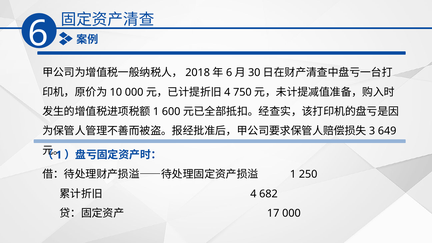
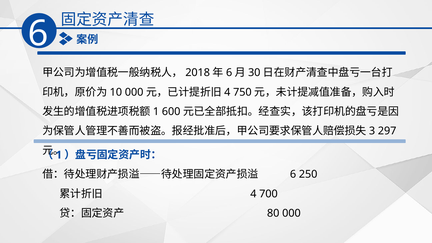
649: 649 -> 297
1 at (293, 174): 1 -> 6
682: 682 -> 700
17: 17 -> 80
